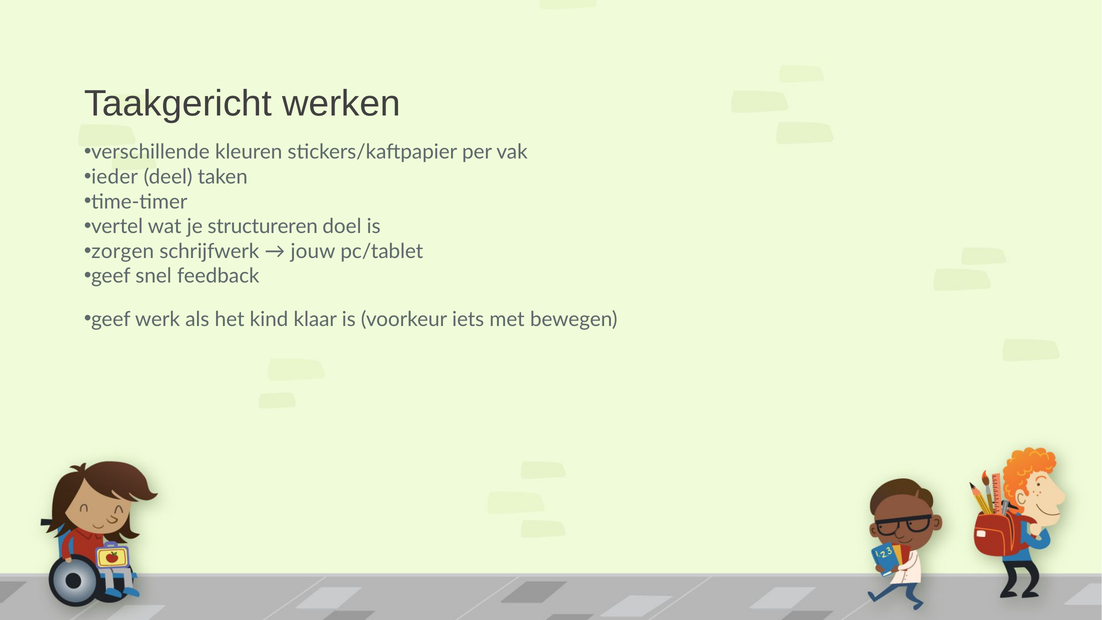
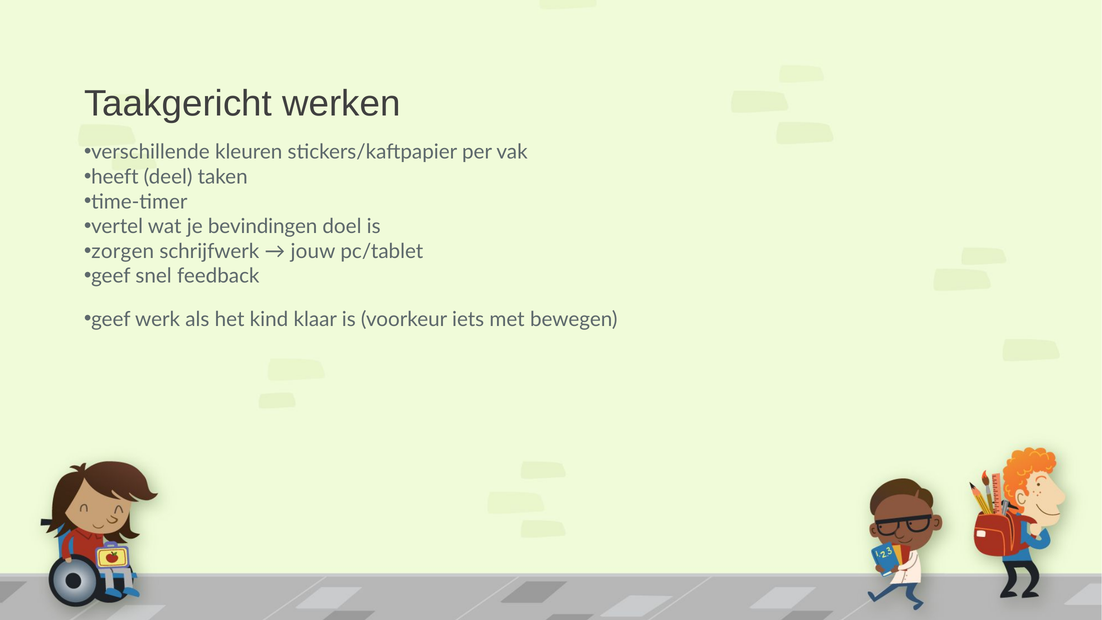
ieder: ieder -> heeft
structureren: structureren -> bevindingen
